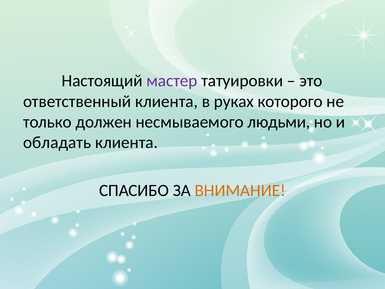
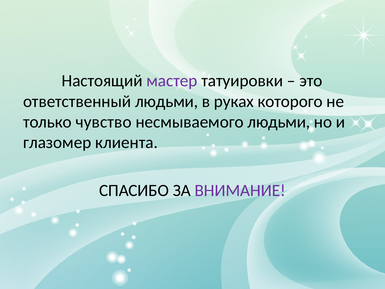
ответственный клиента: клиента -> людьми
должен: должен -> чувство
обладать: обладать -> глазомер
ВНИМАНИЕ colour: orange -> purple
